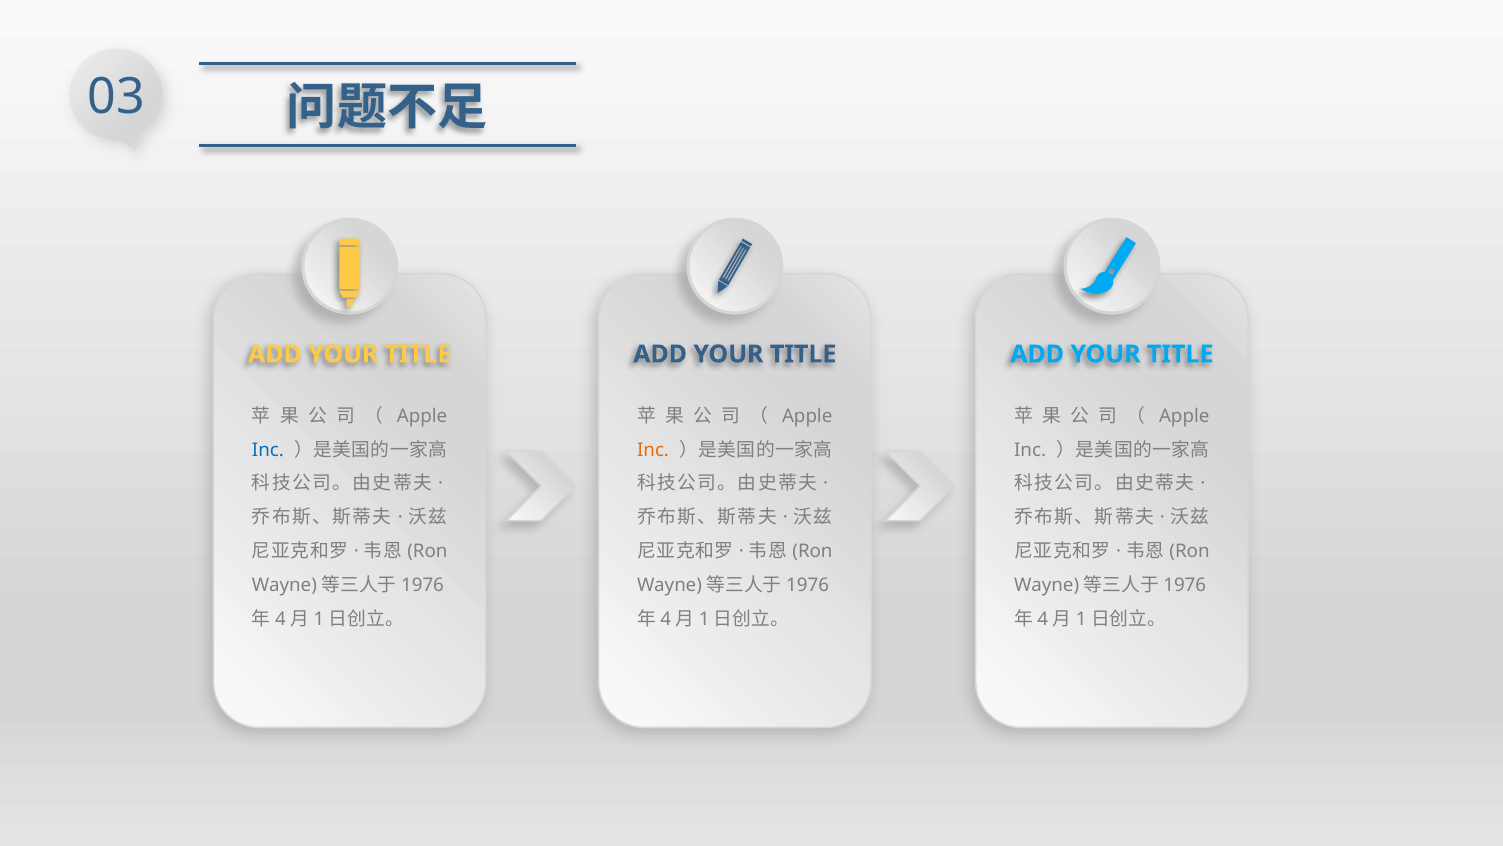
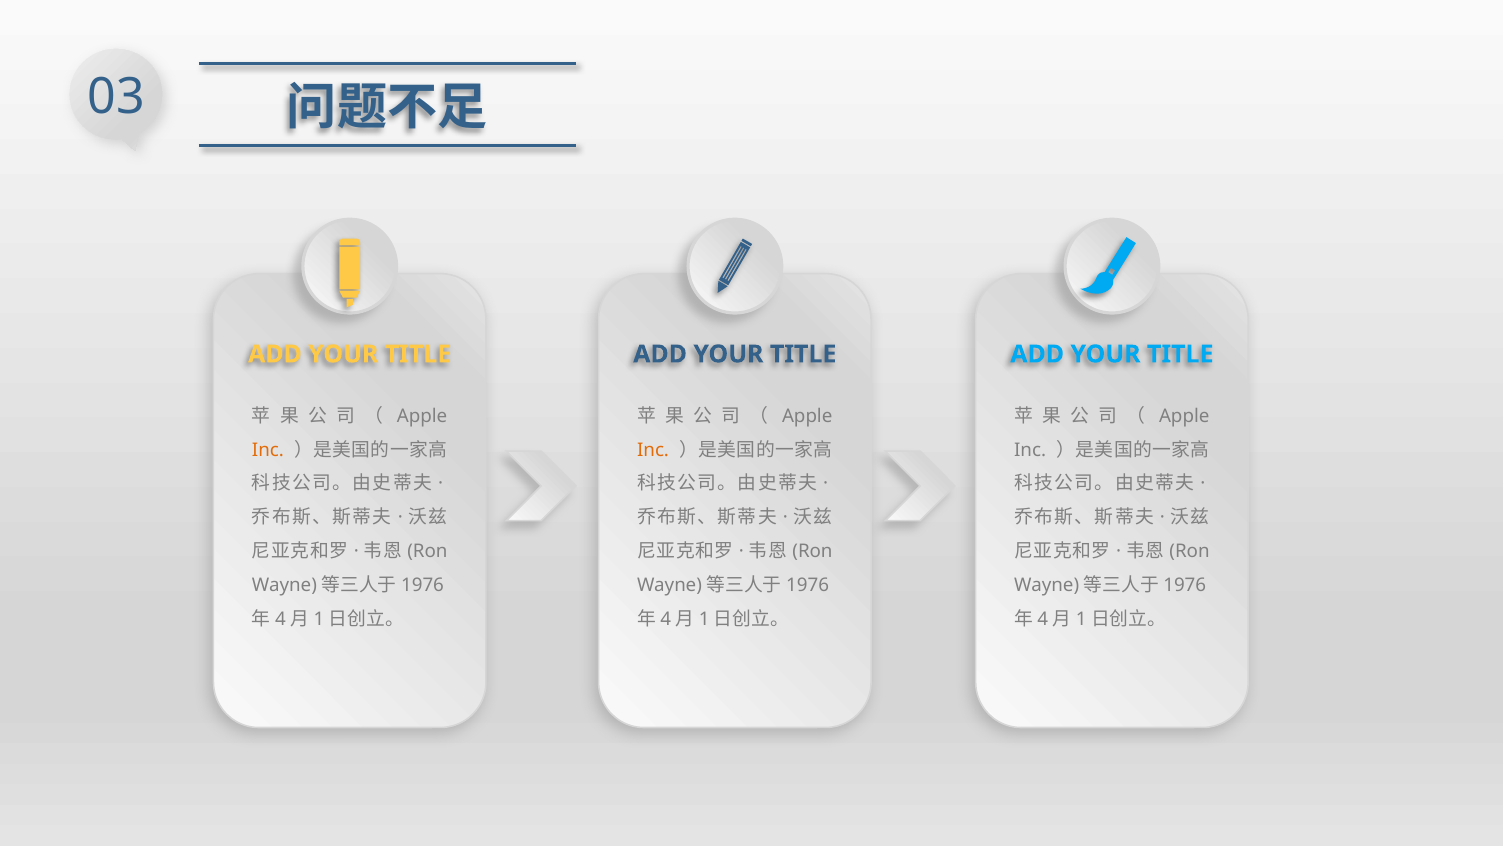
Inc at (268, 450) colour: blue -> orange
